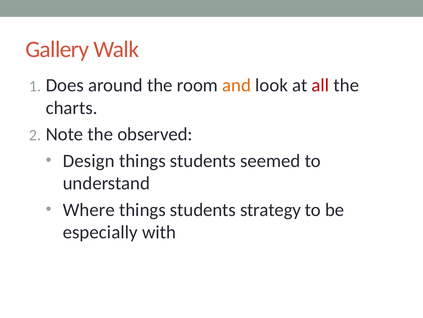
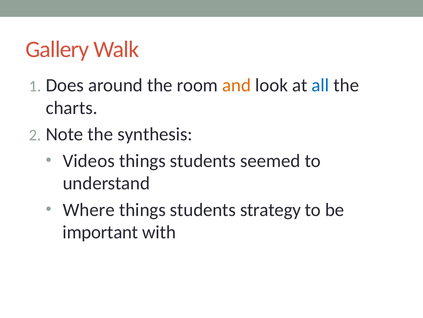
all colour: red -> blue
observed: observed -> synthesis
Design: Design -> Videos
especially: especially -> important
